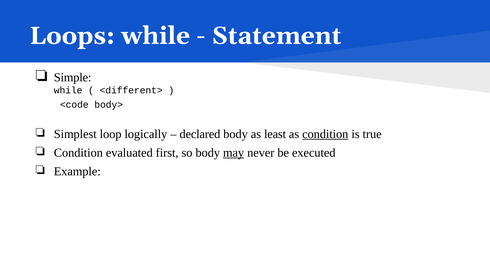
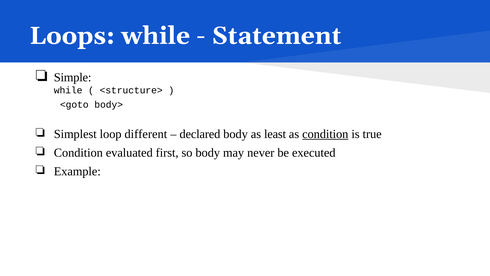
<different>: <different> -> <structure>
<code: <code -> <goto
logically: logically -> different
may underline: present -> none
